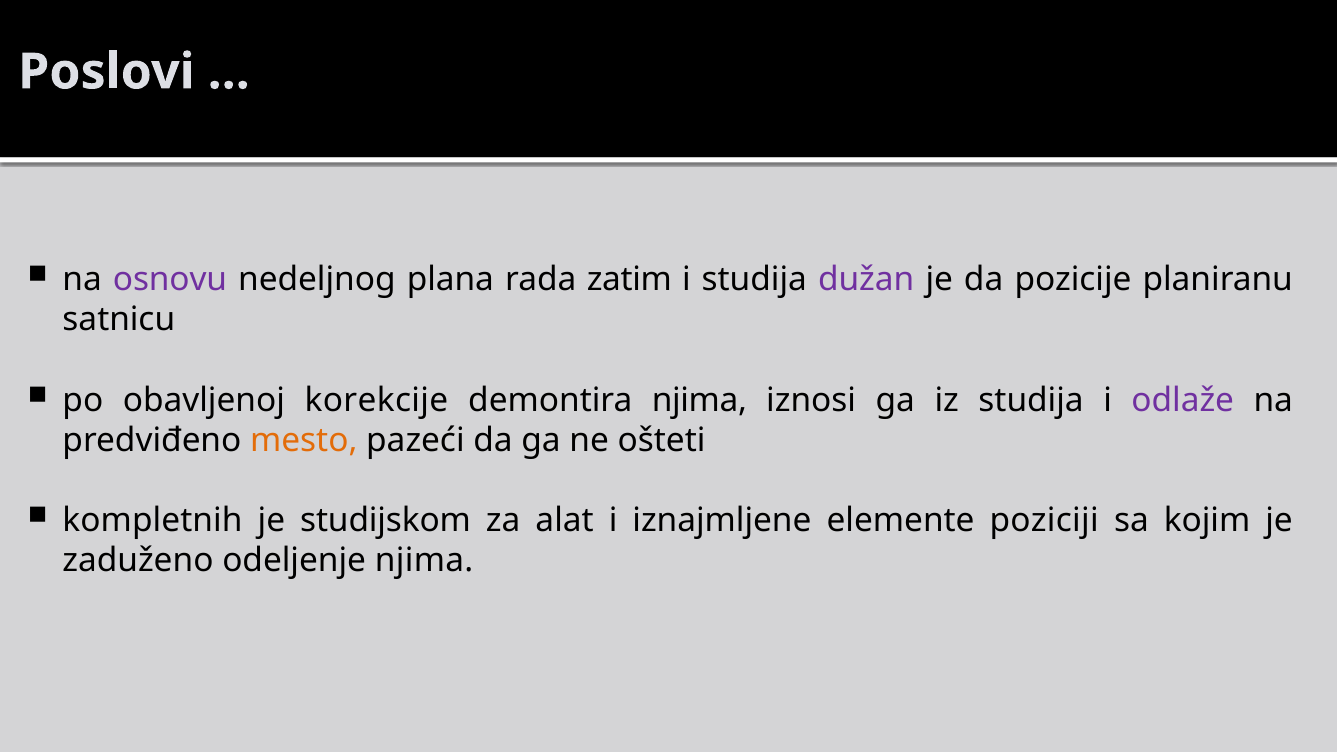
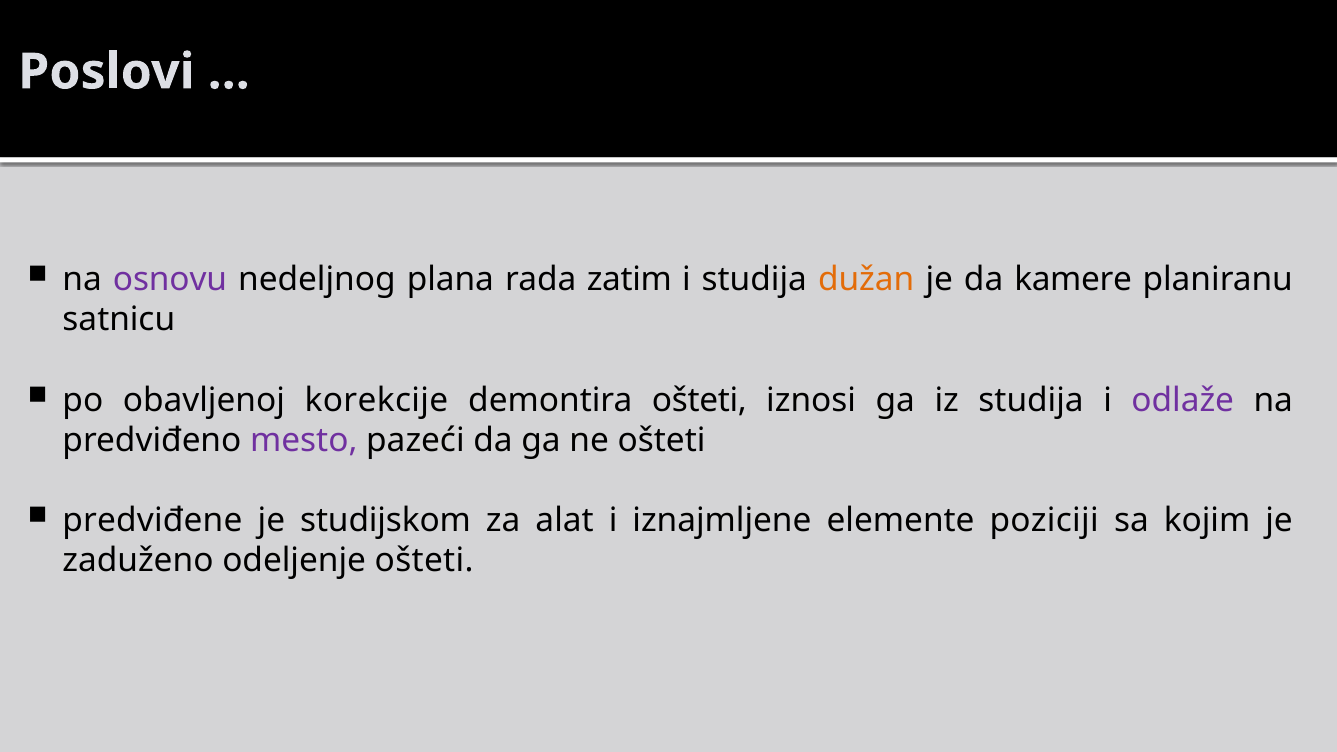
dužan colour: purple -> orange
pozicije: pozicije -> kamere
demontira njima: njima -> ošteti
mesto colour: orange -> purple
kompletnih: kompletnih -> predviđene
odeljenje njima: njima -> ošteti
